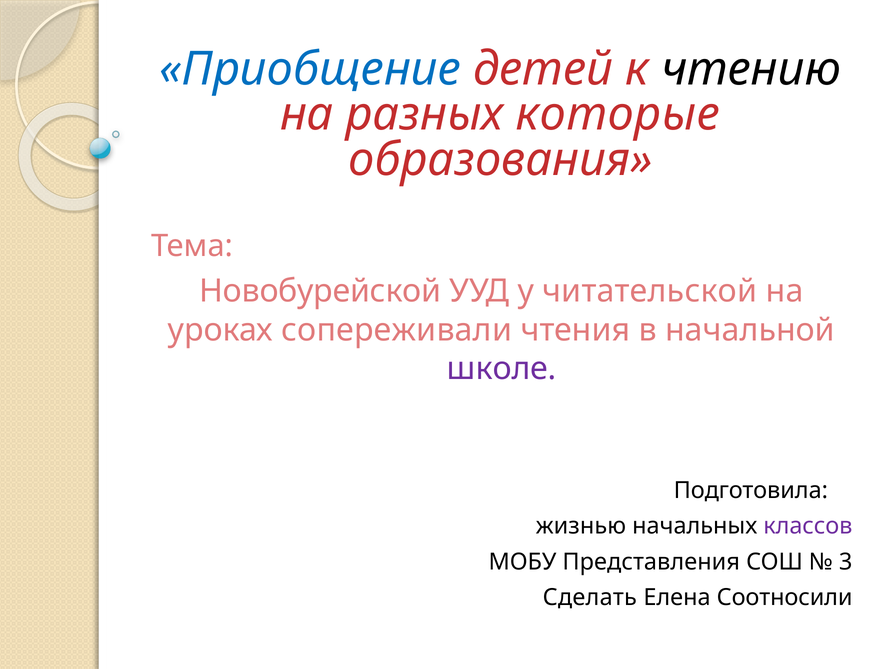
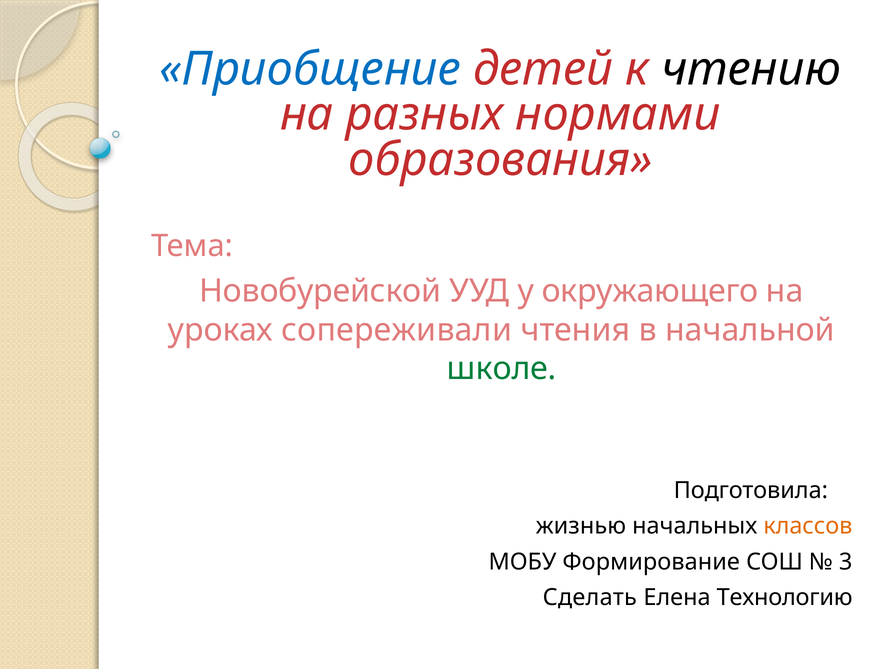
которые: которые -> нормами
читательской: читательской -> окружающего
школе colour: purple -> green
классов colour: purple -> orange
Представления: Представления -> Формирование
Соотносили: Соотносили -> Технологию
